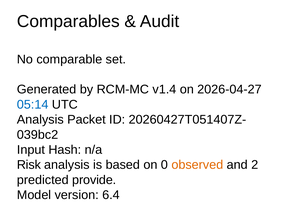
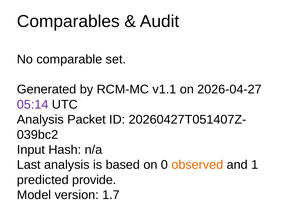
v1.4: v1.4 -> v1.1
05:14 colour: blue -> purple
Risk: Risk -> Last
2: 2 -> 1
6.4: 6.4 -> 1.7
